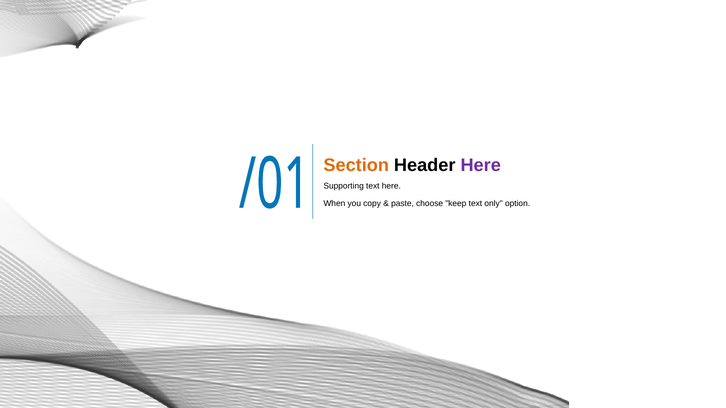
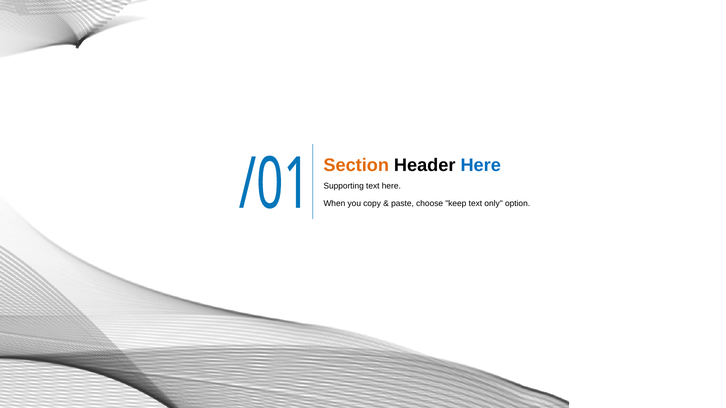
Here at (481, 165) colour: purple -> blue
